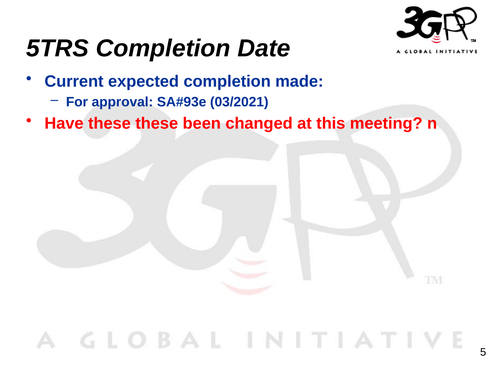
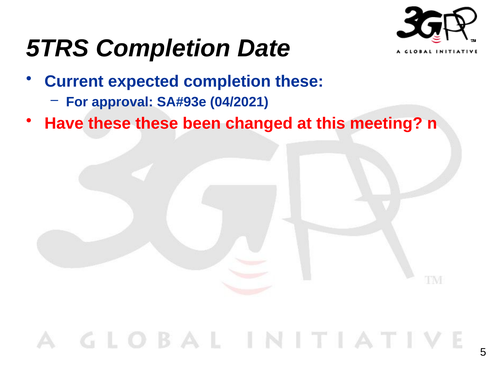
completion made: made -> these
03/2021: 03/2021 -> 04/2021
